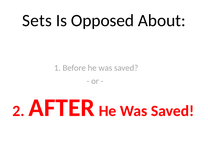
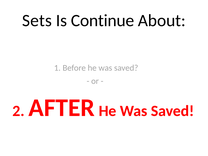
Opposed: Opposed -> Continue
